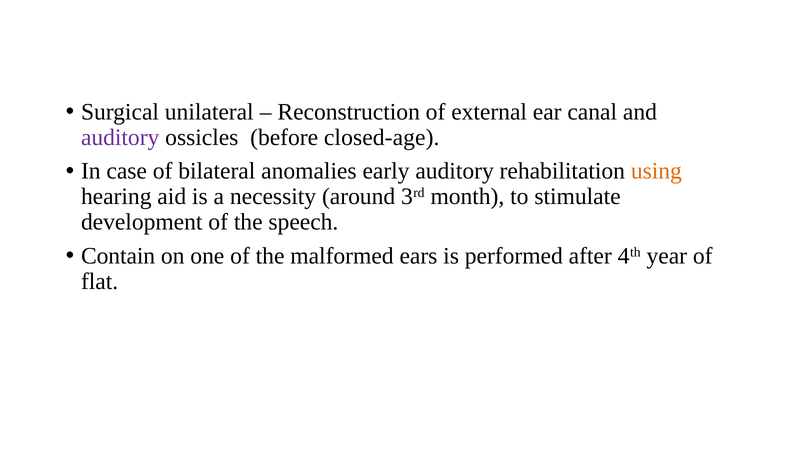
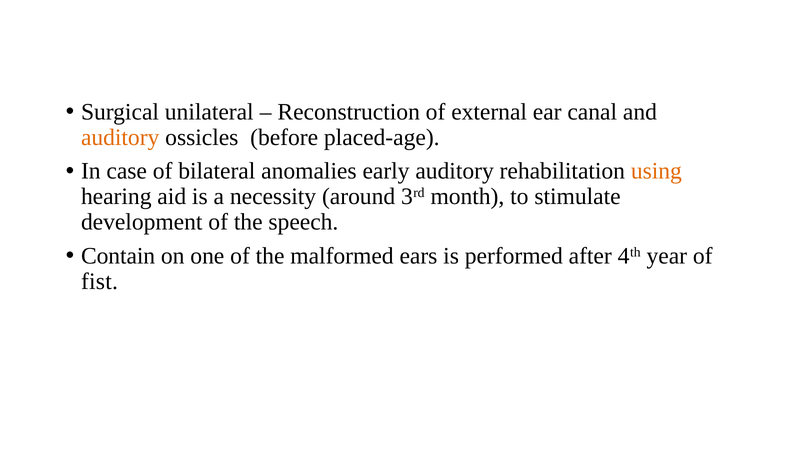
auditory at (120, 137) colour: purple -> orange
closed-age: closed-age -> placed-age
flat: flat -> fist
